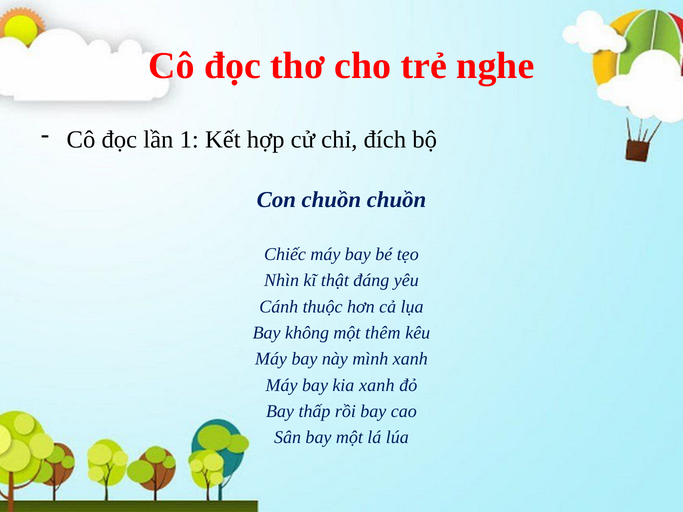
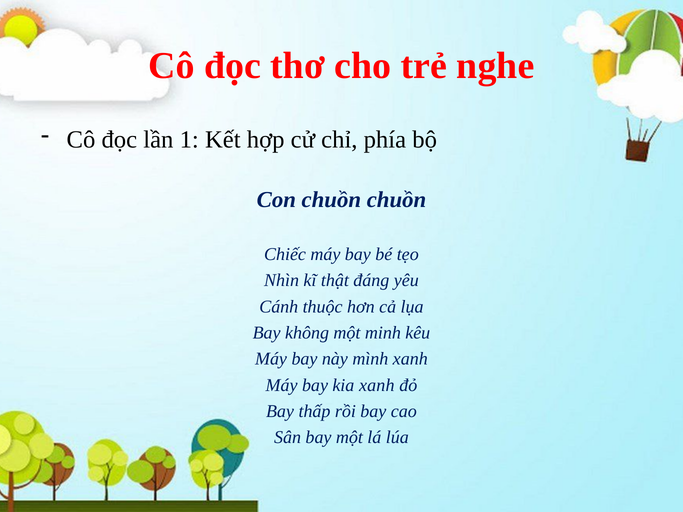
đích: đích -> phía
thêm: thêm -> minh
